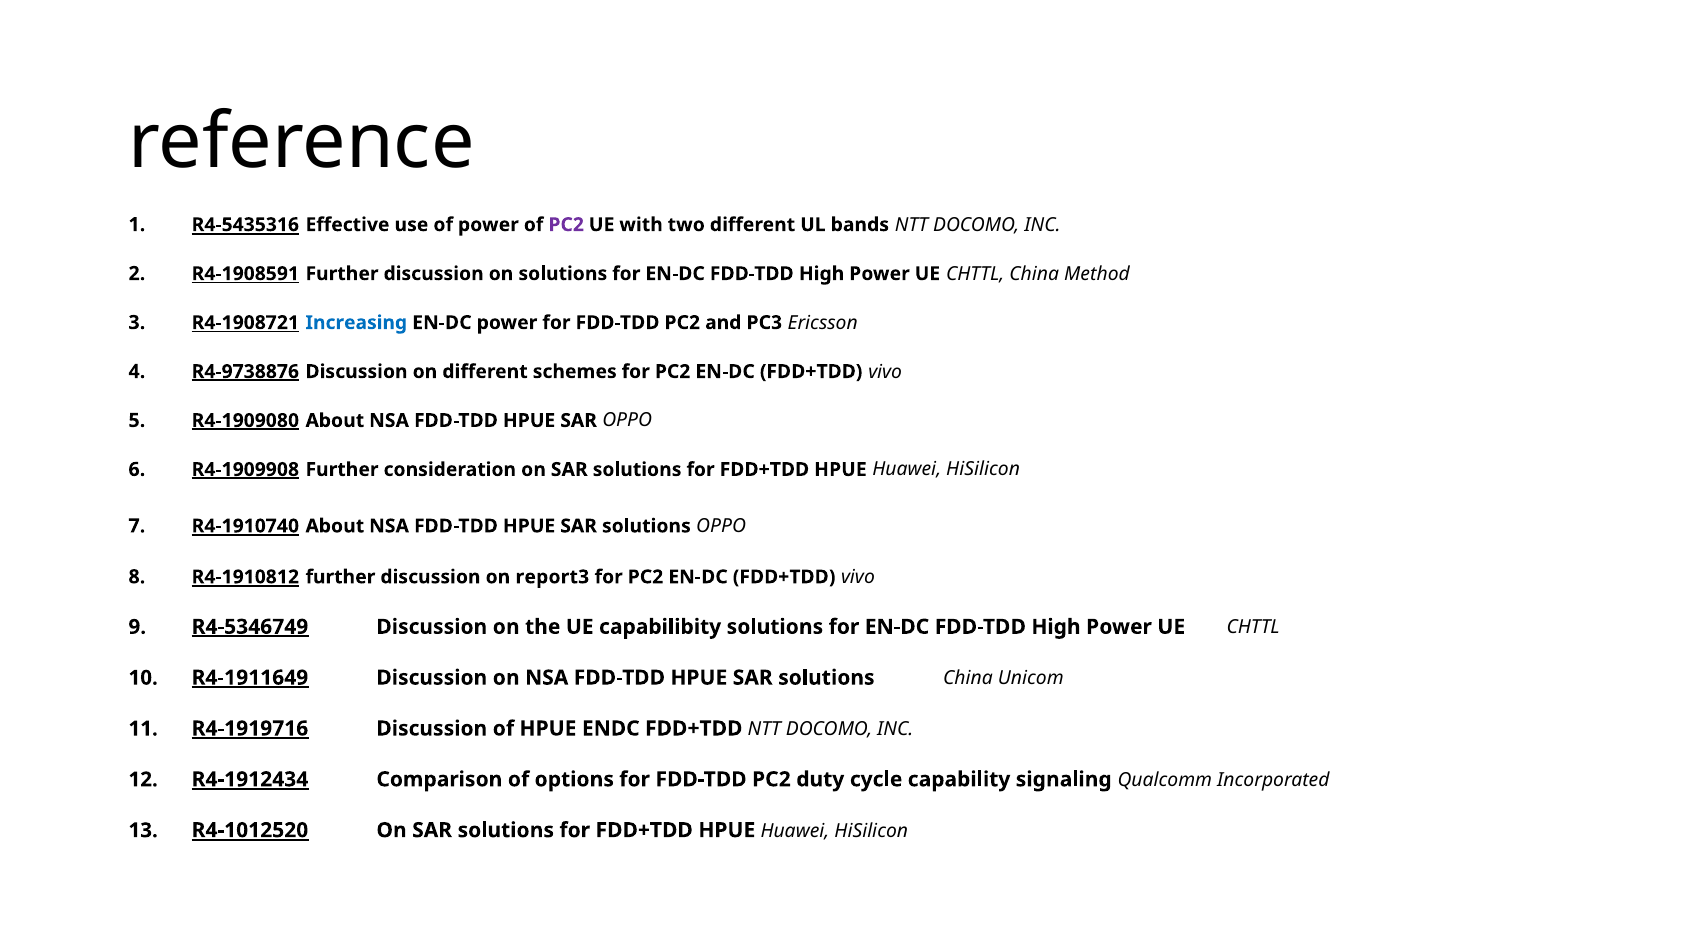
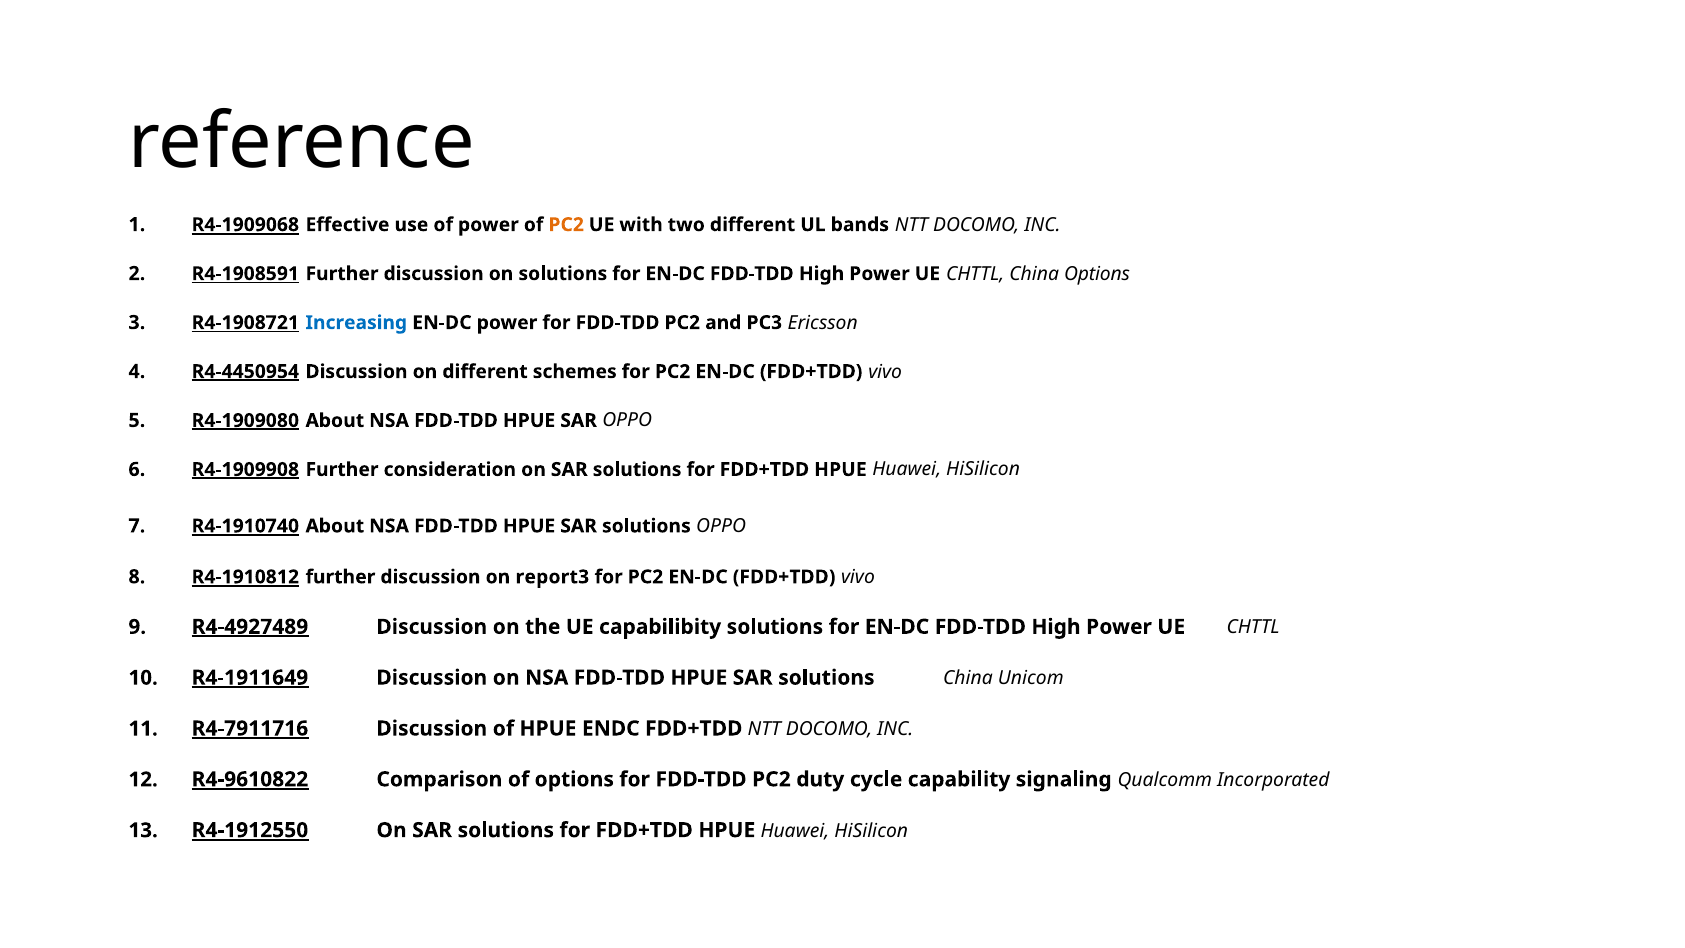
R4-5435316: R4-5435316 -> R4-1909068
PC2 at (566, 225) colour: purple -> orange
China Method: Method -> Options
R4-9738876: R4-9738876 -> R4-4450954
R4-5346749: R4-5346749 -> R4-4927489
R4-1919716: R4-1919716 -> R4-7911716
R4-1912434: R4-1912434 -> R4-9610822
R4-1012520: R4-1012520 -> R4-1912550
